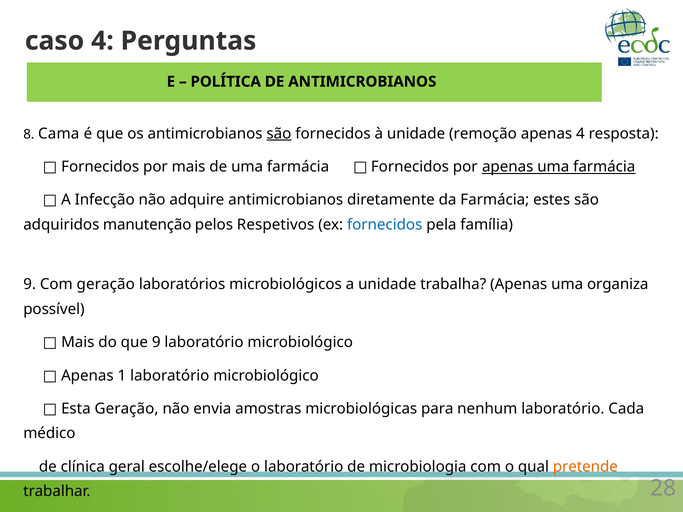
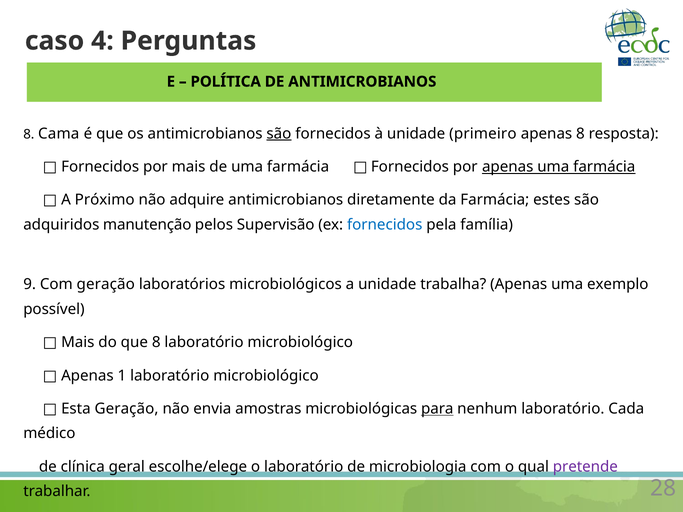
remoção: remoção -> primeiro
apenas 4: 4 -> 8
Infecção: Infecção -> Próximo
Respetivos: Respetivos -> Supervisão
organiza: organiza -> exemplo
que 9: 9 -> 8
para underline: none -> present
pretende colour: orange -> purple
